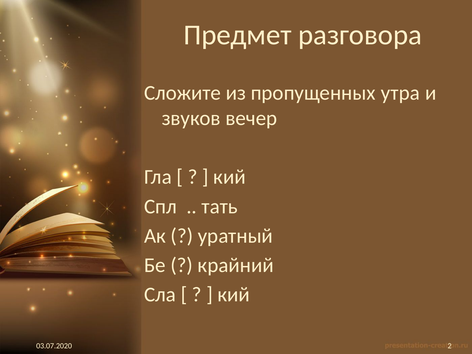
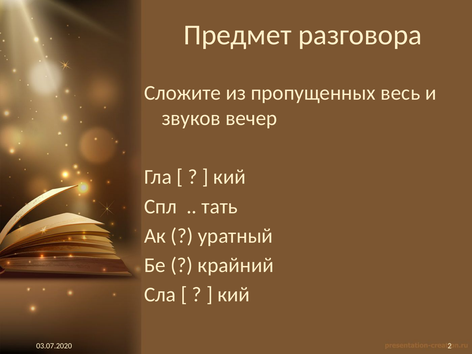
утра: утра -> весь
